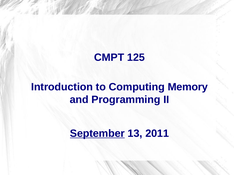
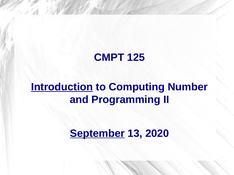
Introduction underline: none -> present
Memory: Memory -> Number
2011: 2011 -> 2020
